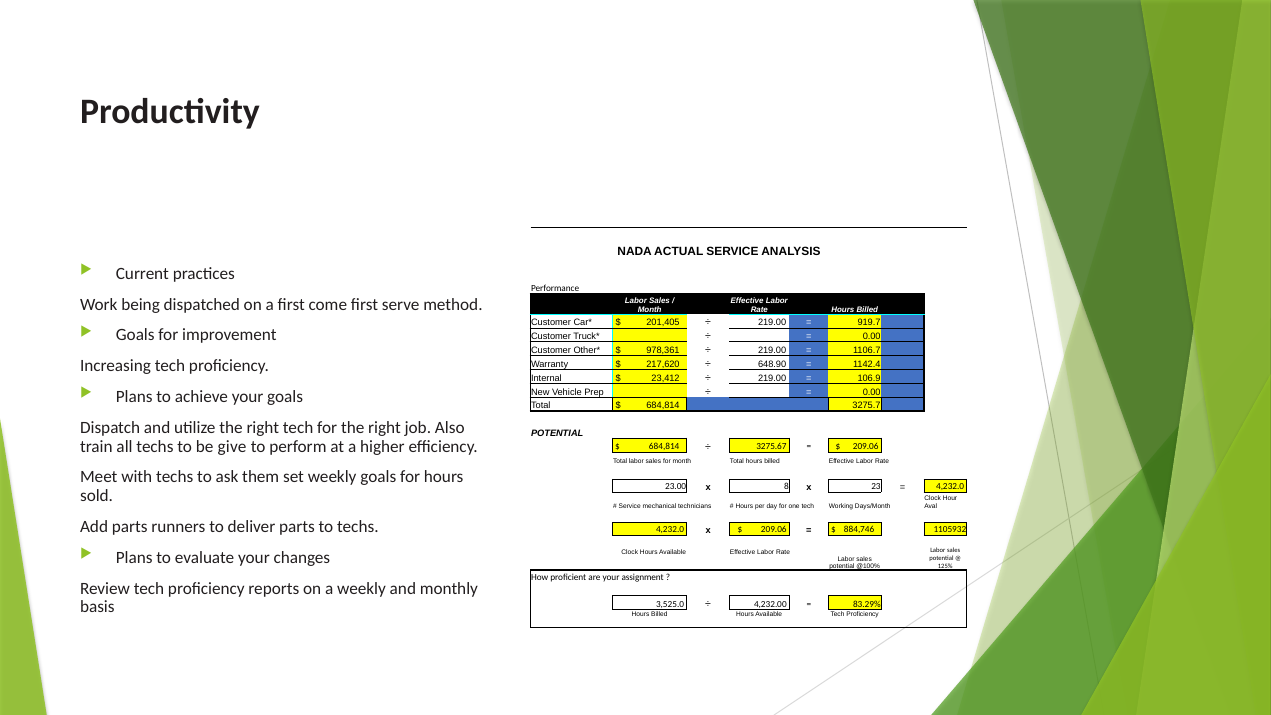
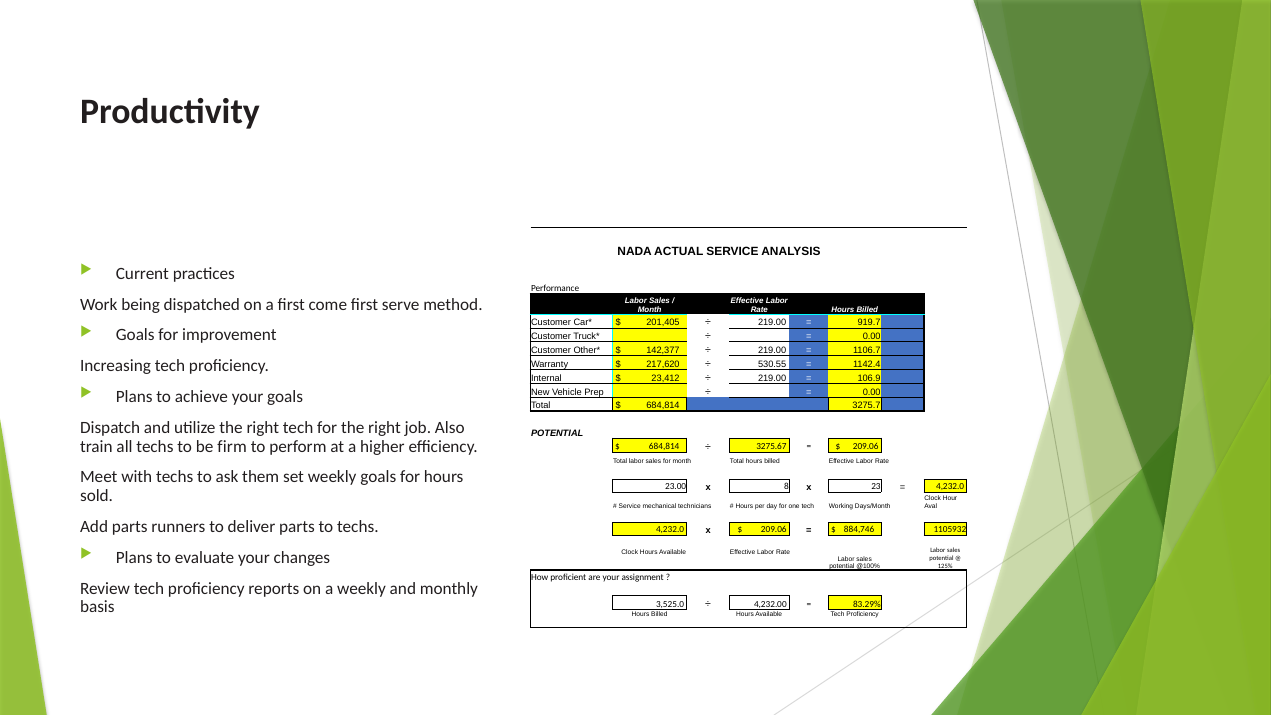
978,361: 978,361 -> 142,377
648.90: 648.90 -> 530.55
give: give -> firm
